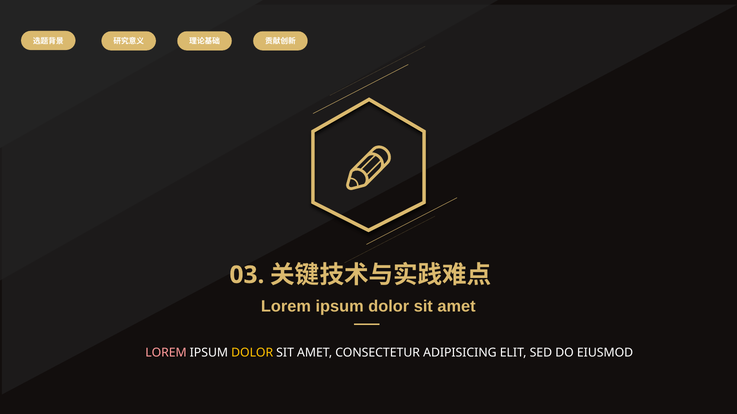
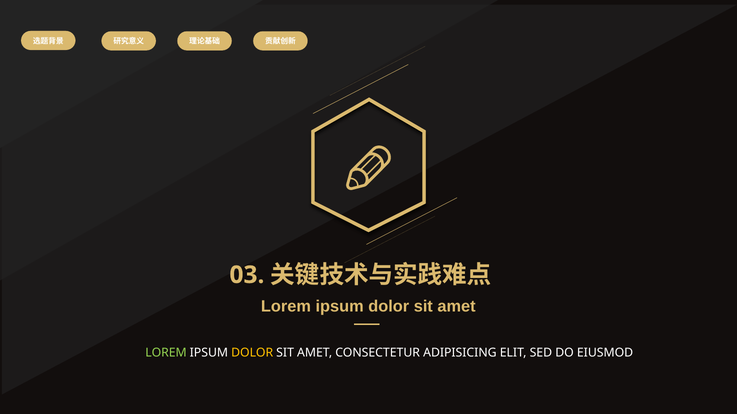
LOREM at (166, 353) colour: pink -> light green
